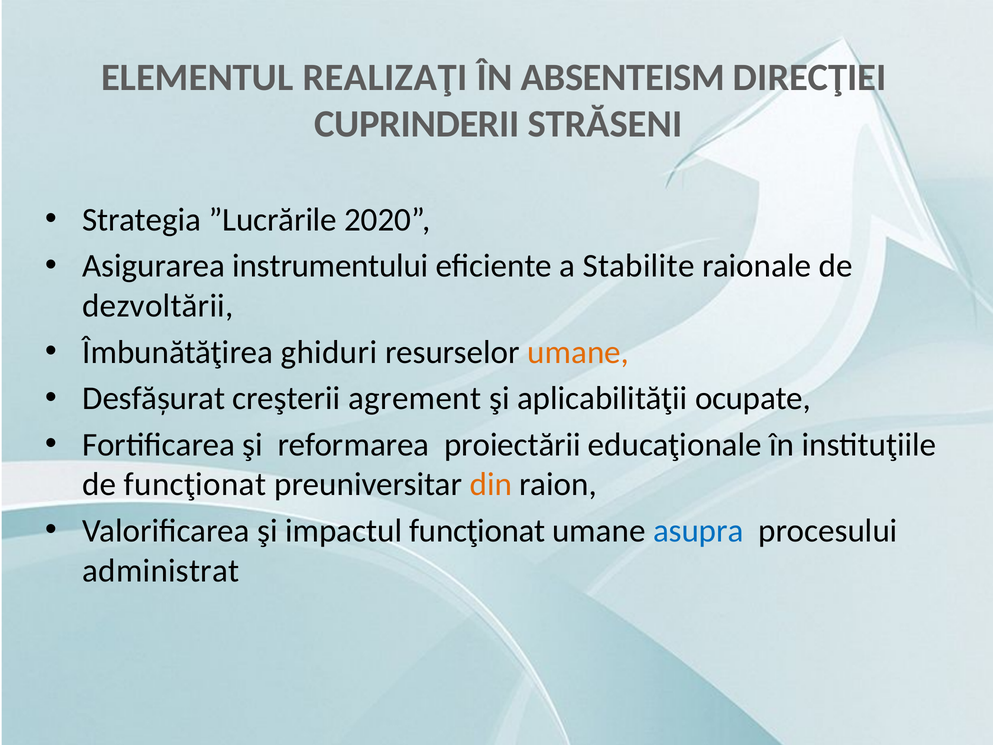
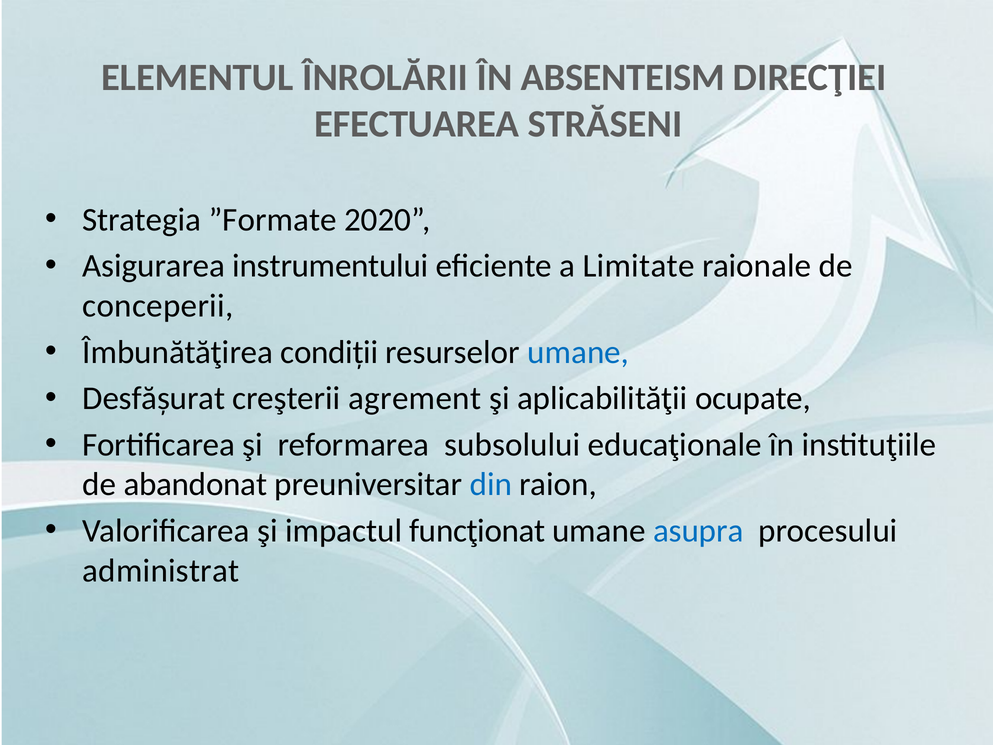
REALIZAŢI: REALIZAŢI -> ÎNROLĂRII
CUPRINDERII: CUPRINDERII -> EFECTUAREA
”Lucrările: ”Lucrările -> ”Formate
Stabilite: Stabilite -> Limitate
dezvoltării: dezvoltării -> conceperii
ghiduri: ghiduri -> condiții
umane at (578, 352) colour: orange -> blue
proiectării: proiectării -> subsolului
de funcţionat: funcţionat -> abandonat
din colour: orange -> blue
